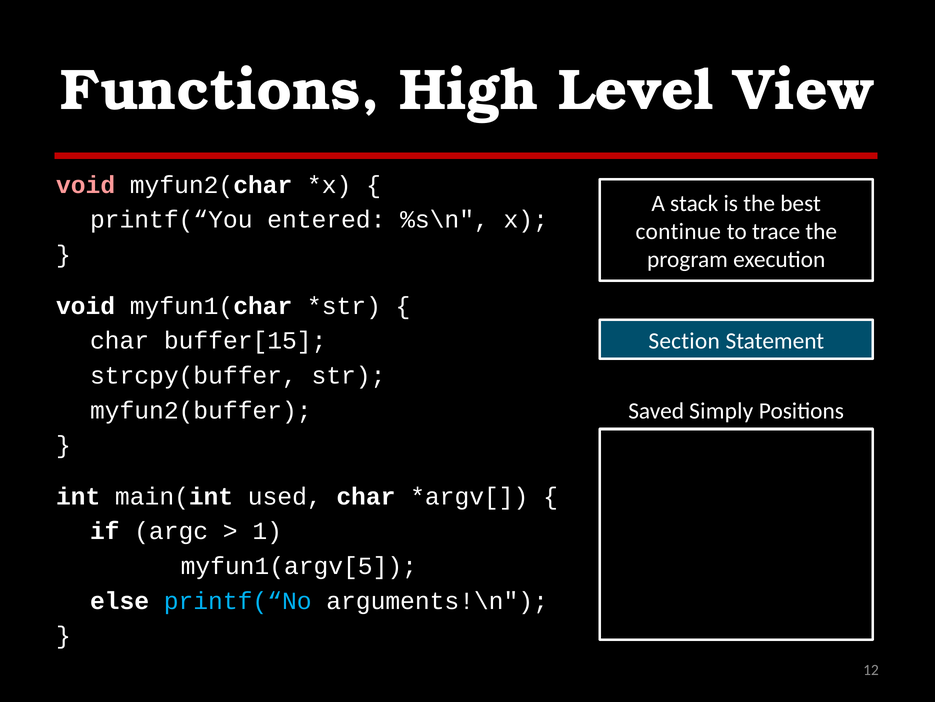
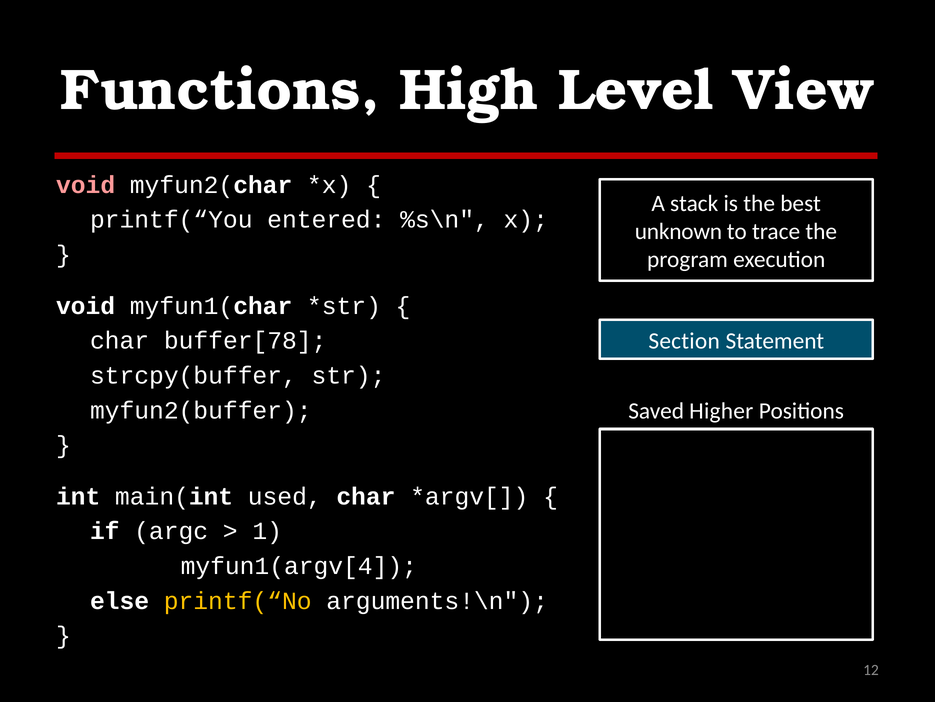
continue: continue -> unknown
buffer[15: buffer[15 -> buffer[78
Simply: Simply -> Higher
myfun1(argv[5: myfun1(argv[5 -> myfun1(argv[4
printf(“No colour: light blue -> yellow
